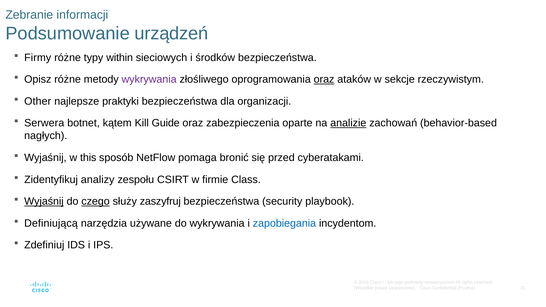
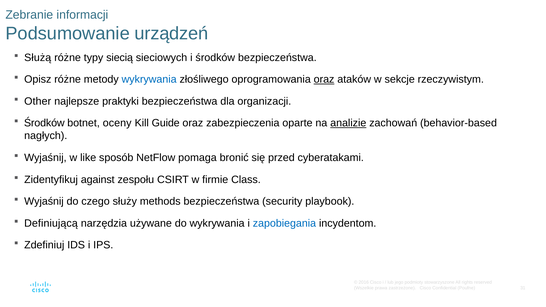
Firmy: Firmy -> Służą
within: within -> siecią
wykrywania at (149, 79) colour: purple -> blue
Serwera at (44, 123): Serwera -> Środków
kątem: kątem -> oceny
this: this -> like
analizy: analizy -> against
Wyjaśnij at (44, 201) underline: present -> none
czego underline: present -> none
zaszyfruj: zaszyfruj -> methods
